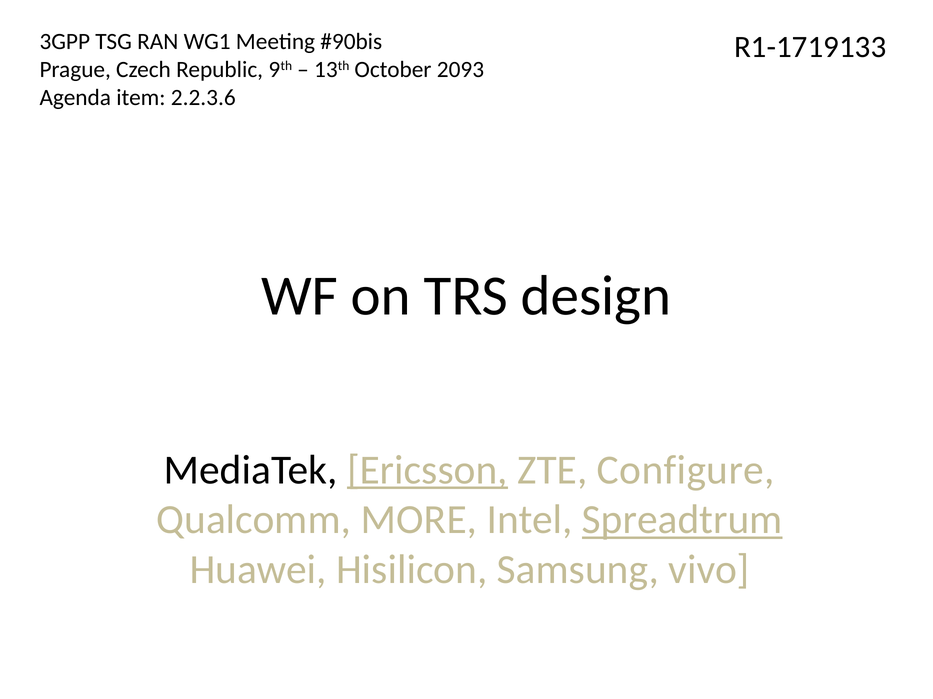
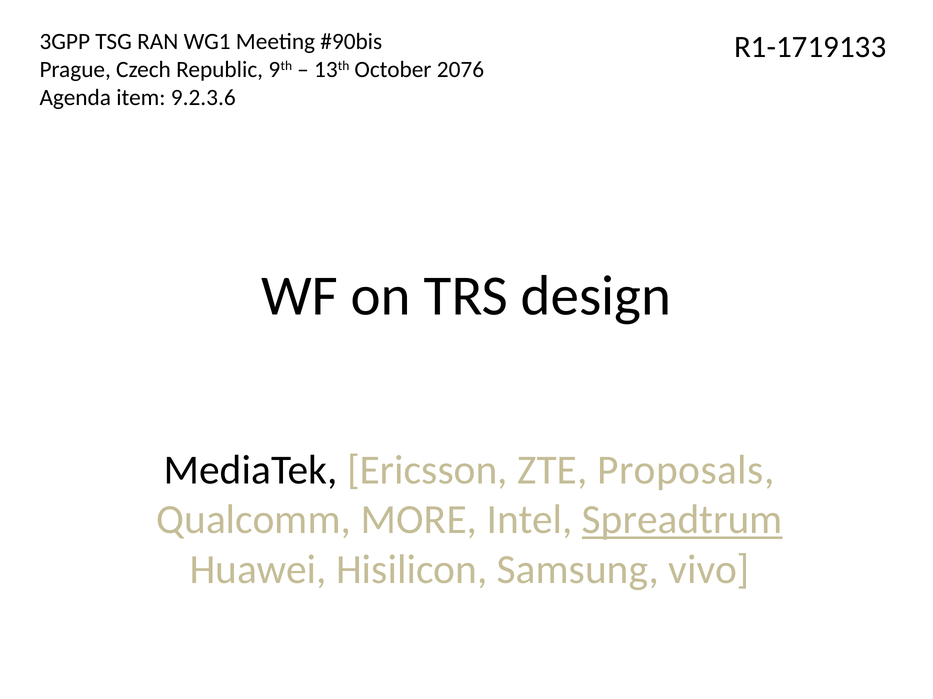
2093: 2093 -> 2076
2.2.3.6: 2.2.3.6 -> 9.2.3.6
Ericsson underline: present -> none
Configure: Configure -> Proposals
